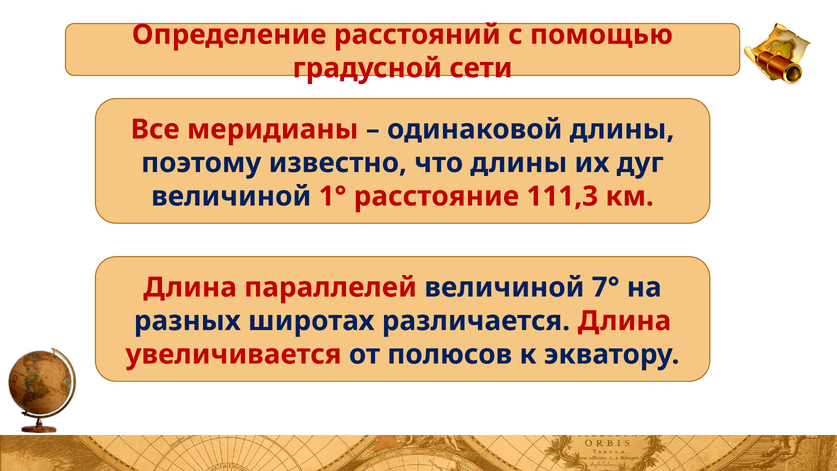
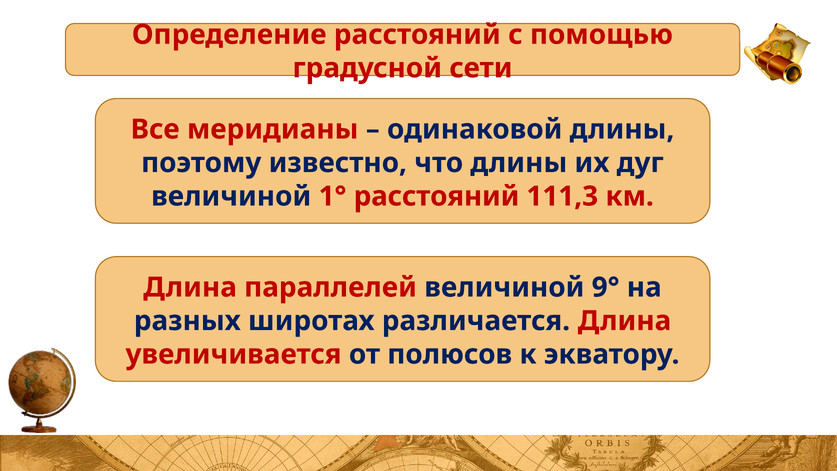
1° расстояние: расстояние -> расстояний
7°: 7° -> 9°
